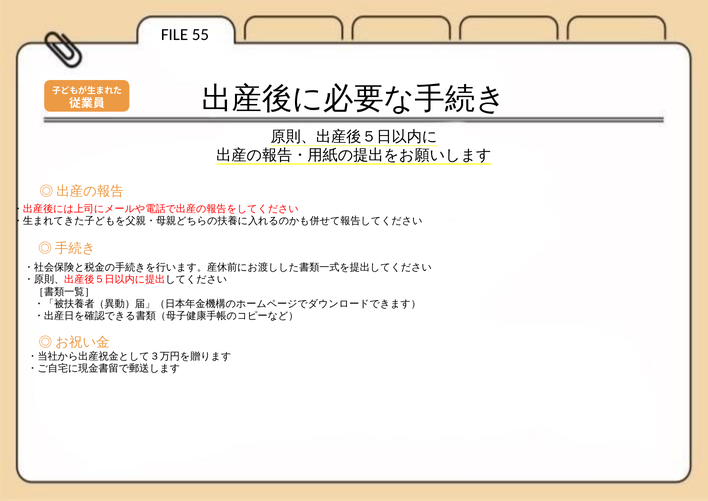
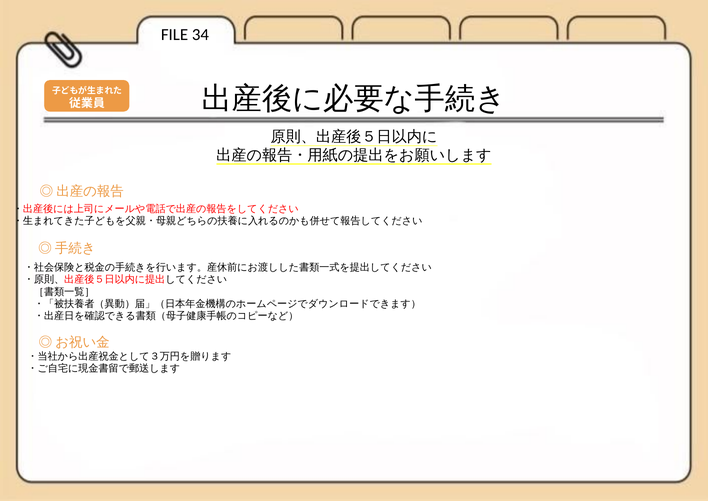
55: 55 -> 34
